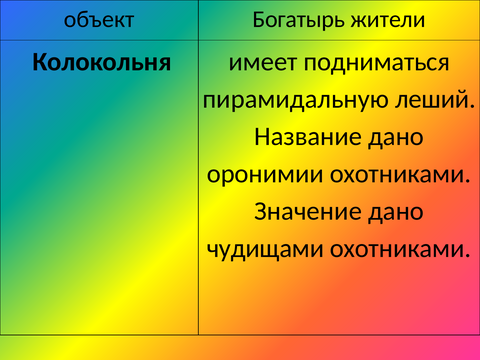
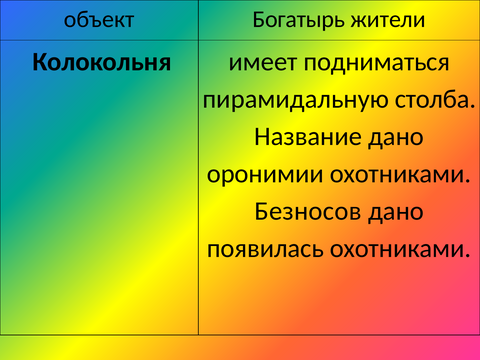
леший: леший -> столба
Значение: Значение -> Безносов
чудищами: чудищами -> появилась
